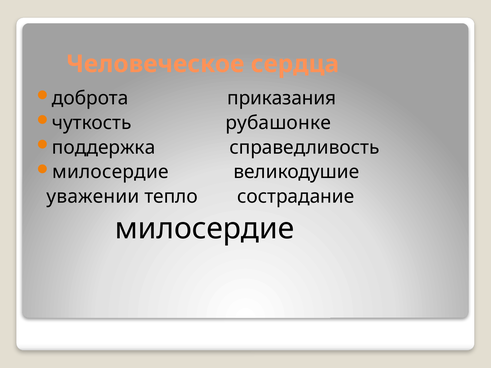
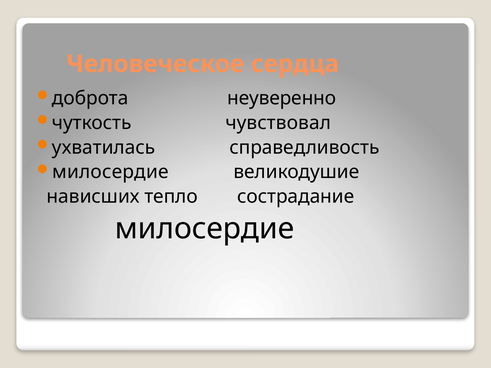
приказания: приказания -> неуверенно
рубашонке: рубашонке -> чувствовал
поддержка: поддержка -> ухватилась
уважении: уважении -> нависших
